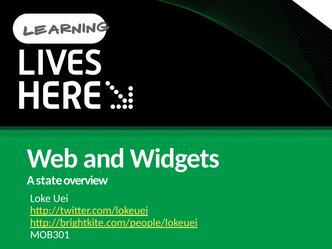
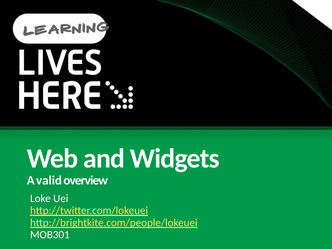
state: state -> valid
